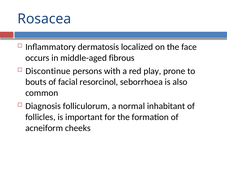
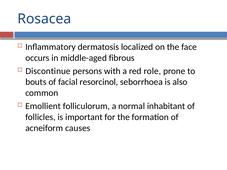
play: play -> role
Diagnosis: Diagnosis -> Emollient
cheeks: cheeks -> causes
